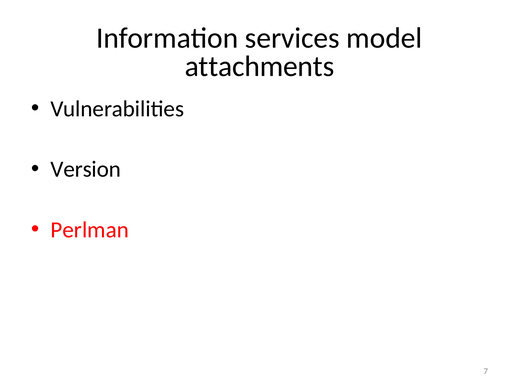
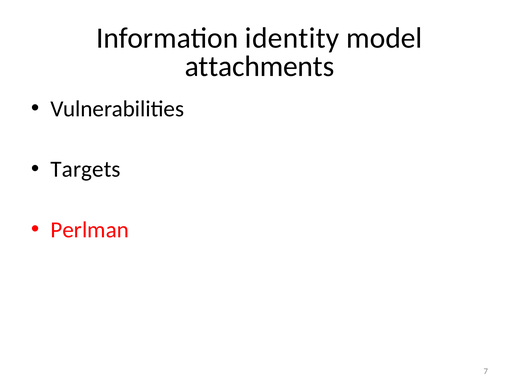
services: services -> identity
Version: Version -> Targets
